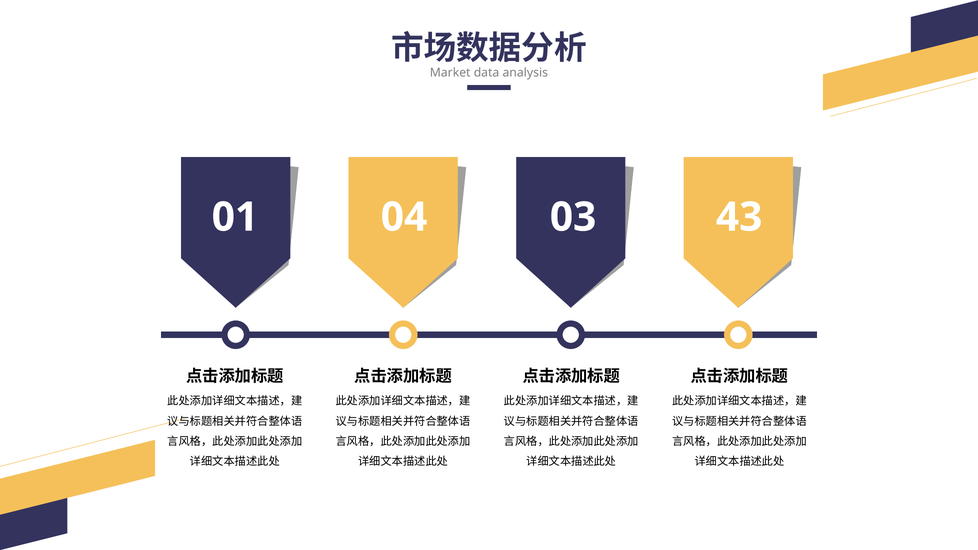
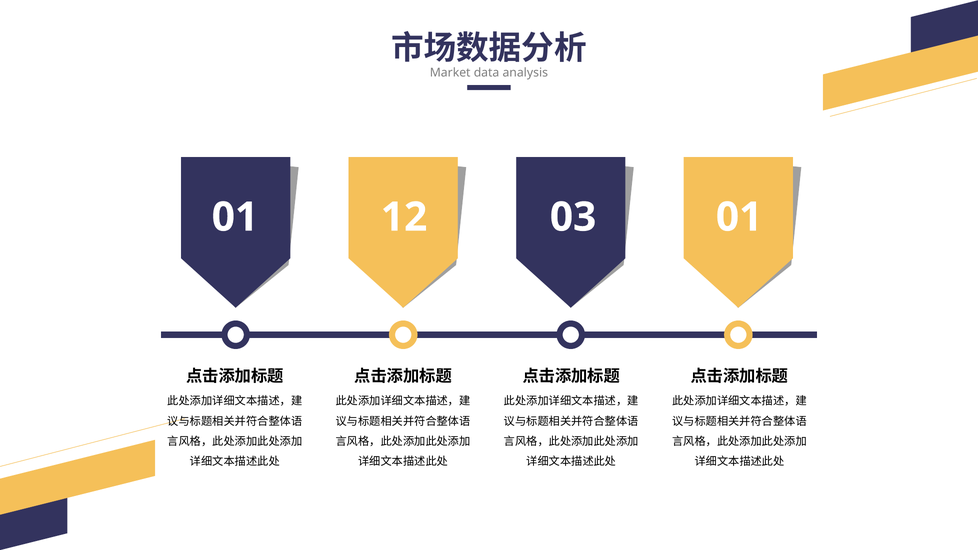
04: 04 -> 12
03 43: 43 -> 01
